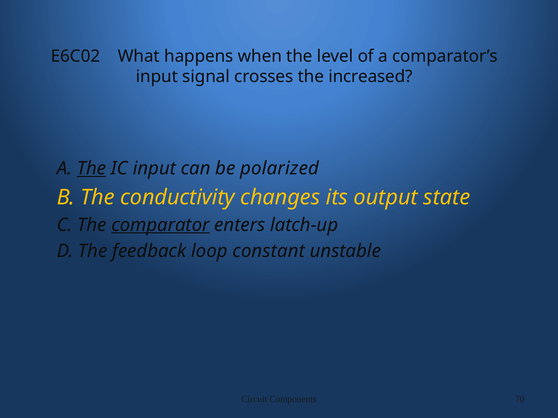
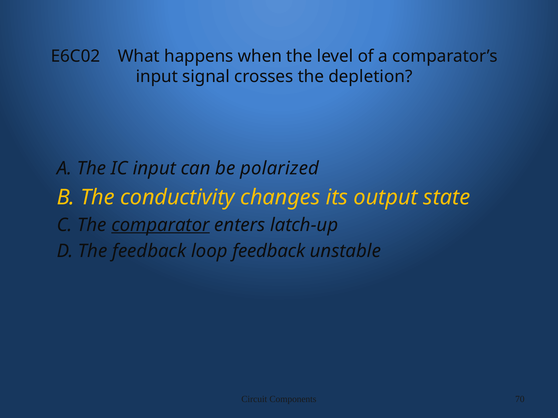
increased: increased -> depletion
The at (91, 169) underline: present -> none
loop constant: constant -> feedback
